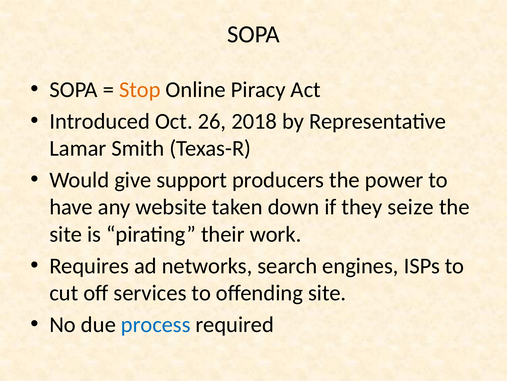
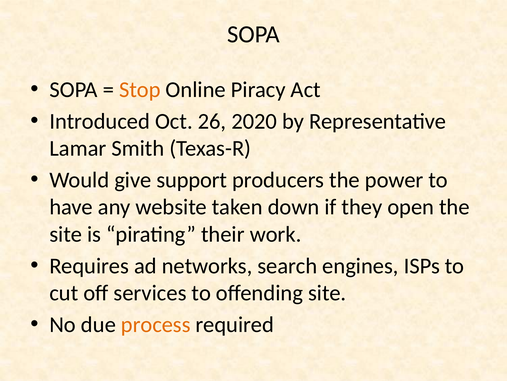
2018: 2018 -> 2020
seize: seize -> open
process colour: blue -> orange
